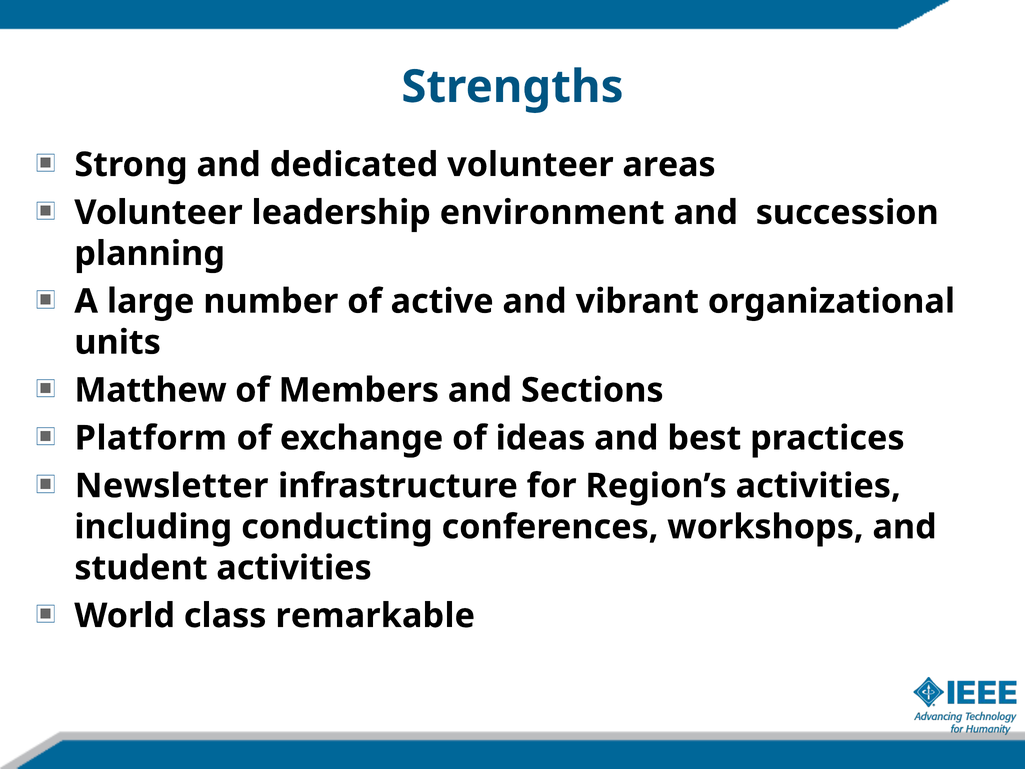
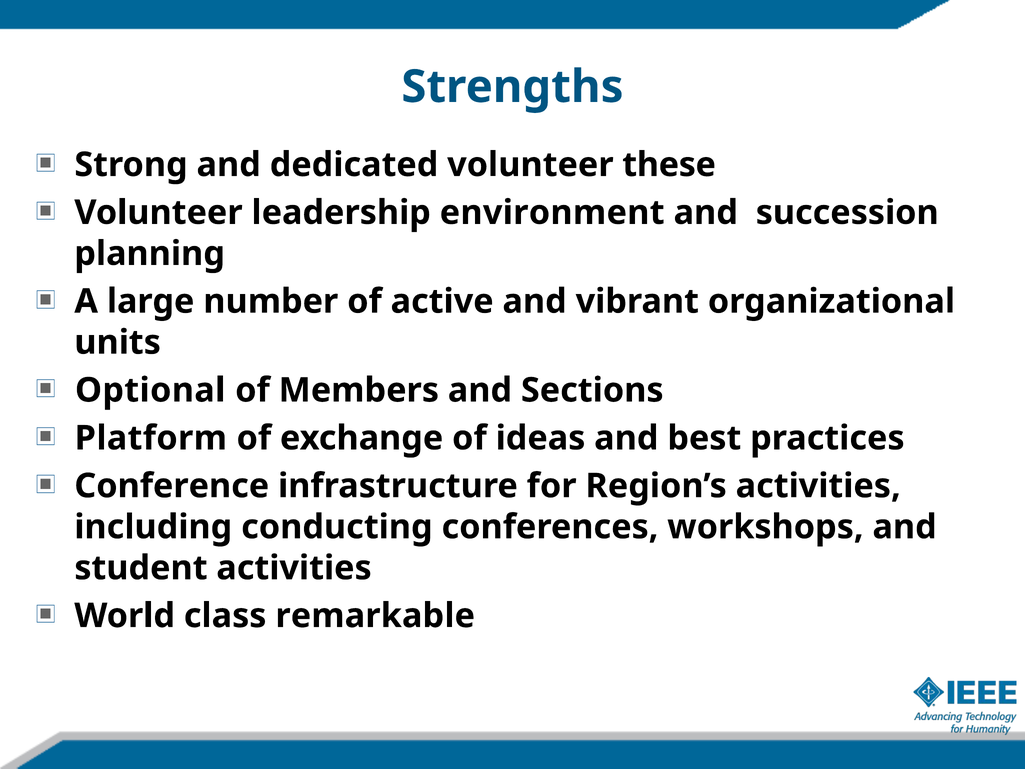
areas: areas -> these
Matthew: Matthew -> Optional
Newsletter: Newsletter -> Conference
